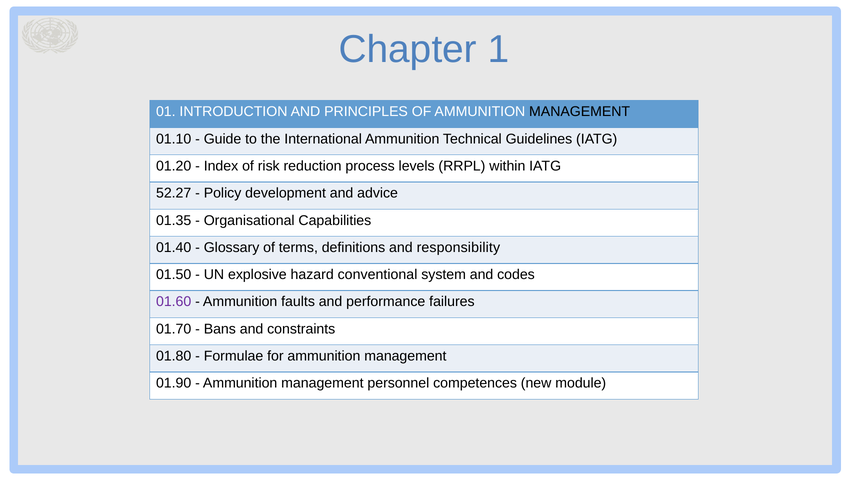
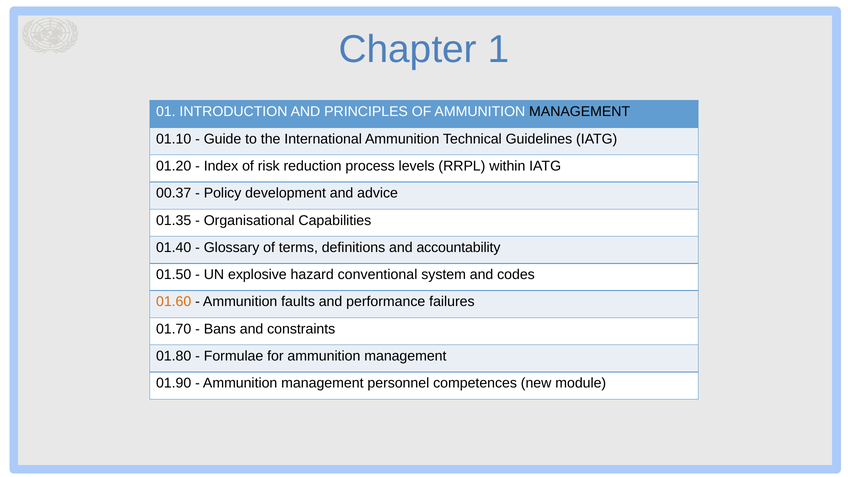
52.27: 52.27 -> 00.37
responsibility: responsibility -> accountability
01.60 colour: purple -> orange
